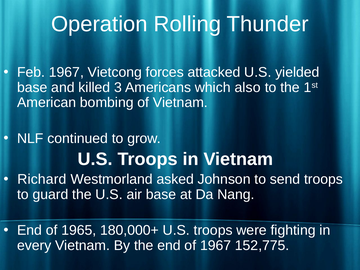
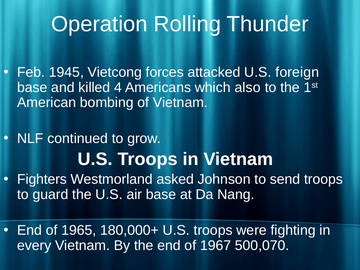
Feb 1967: 1967 -> 1945
yielded: yielded -> foreign
3: 3 -> 4
Richard: Richard -> Fighters
152,775: 152,775 -> 500,070
